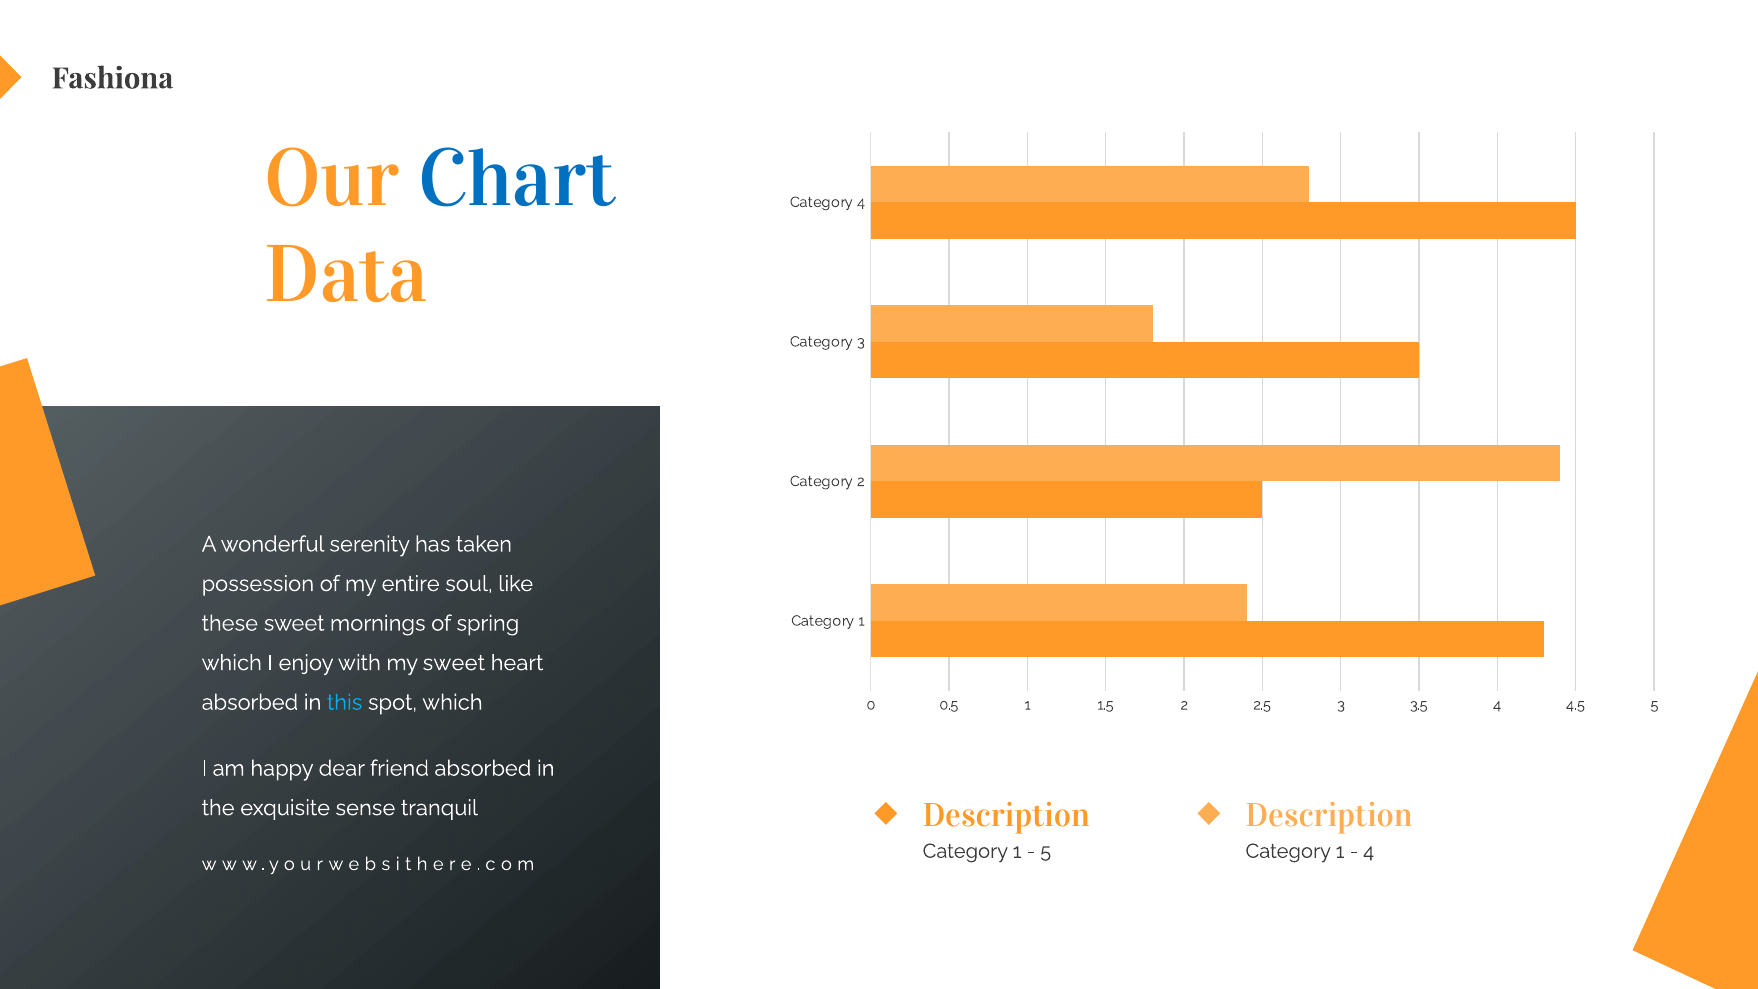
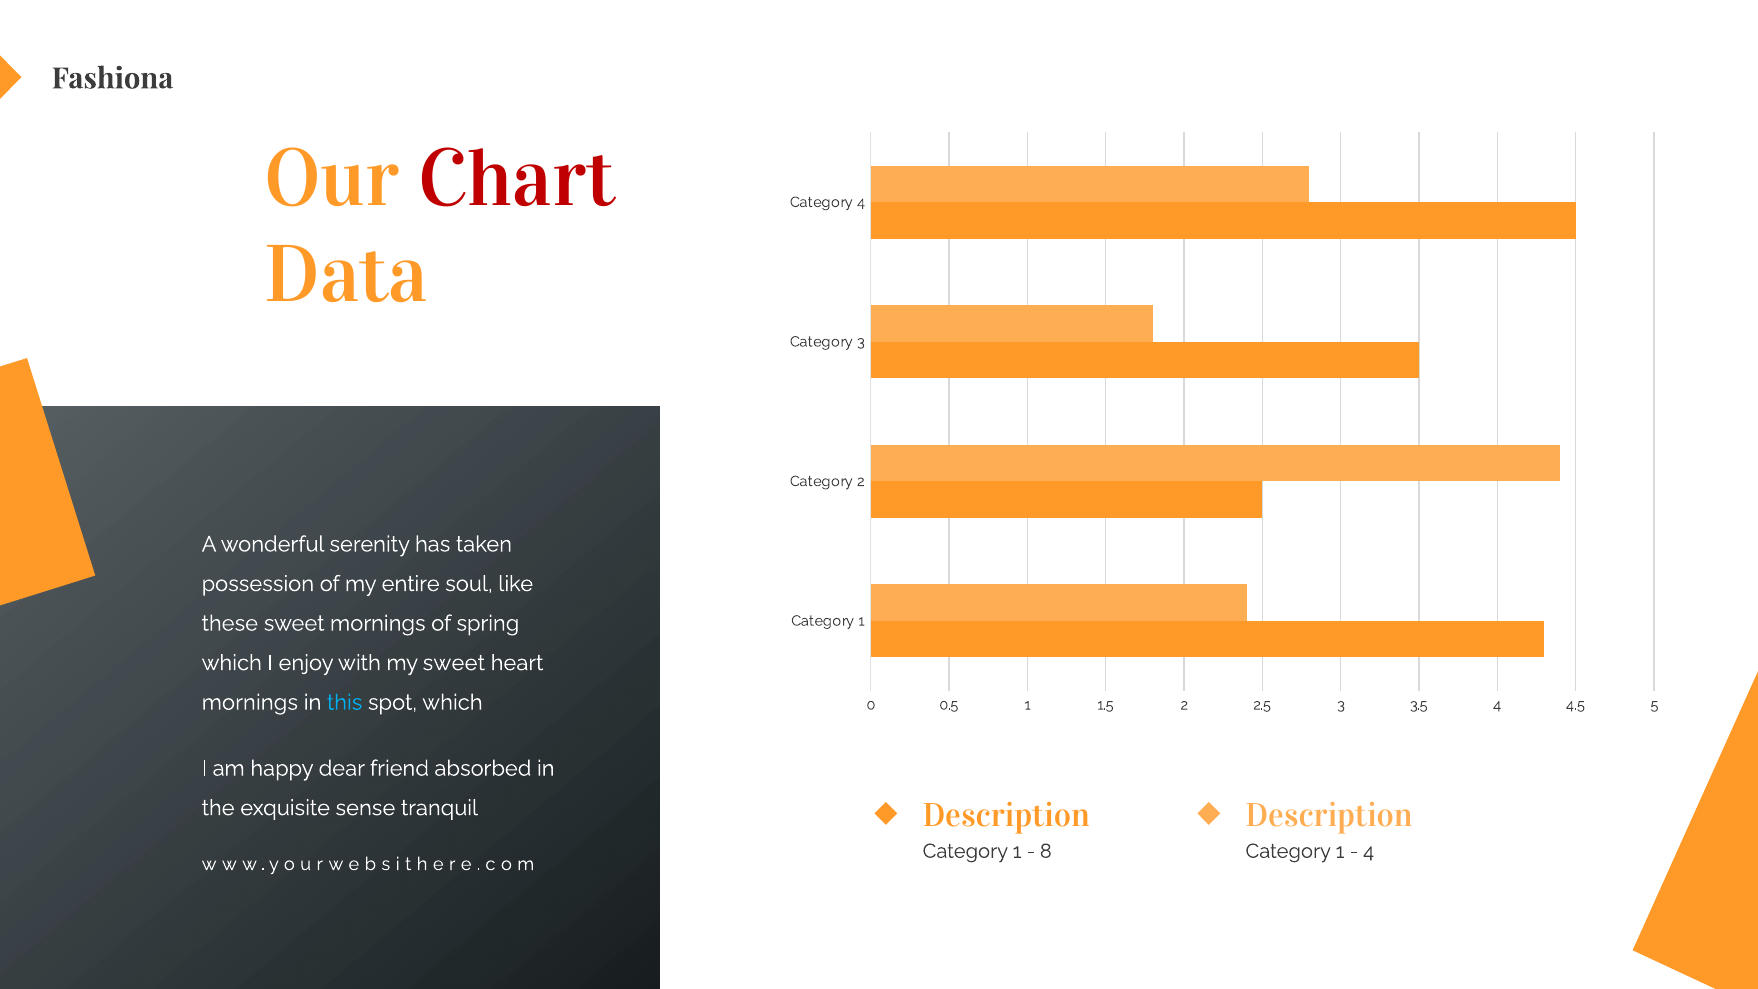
Chart colour: blue -> red
absorbed at (250, 702): absorbed -> mornings
5 at (1046, 851): 5 -> 8
